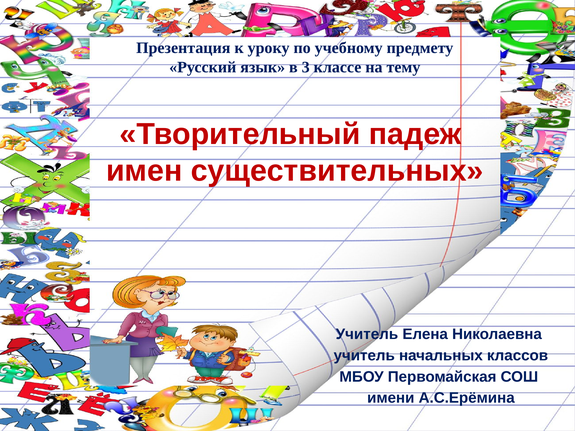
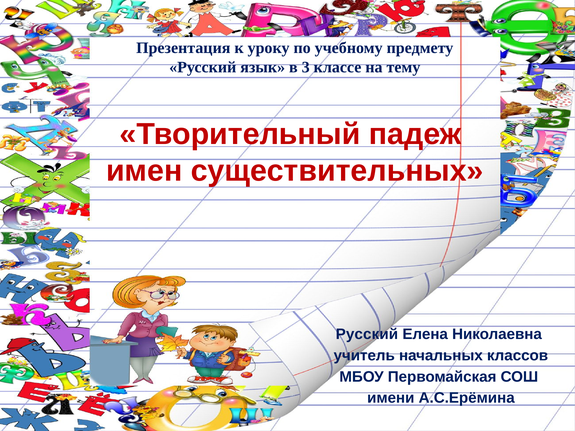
Учитель at (367, 334): Учитель -> Русский
